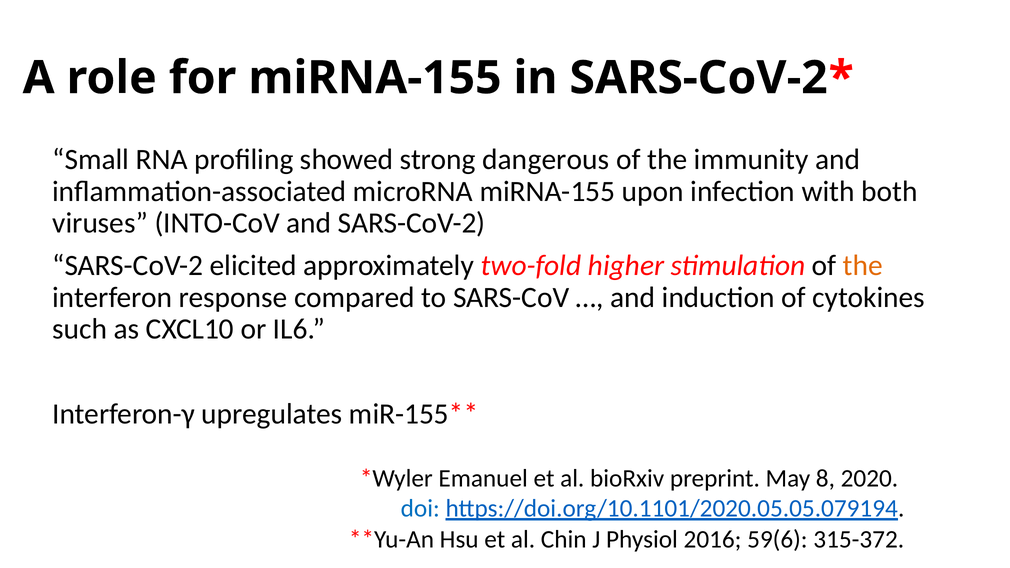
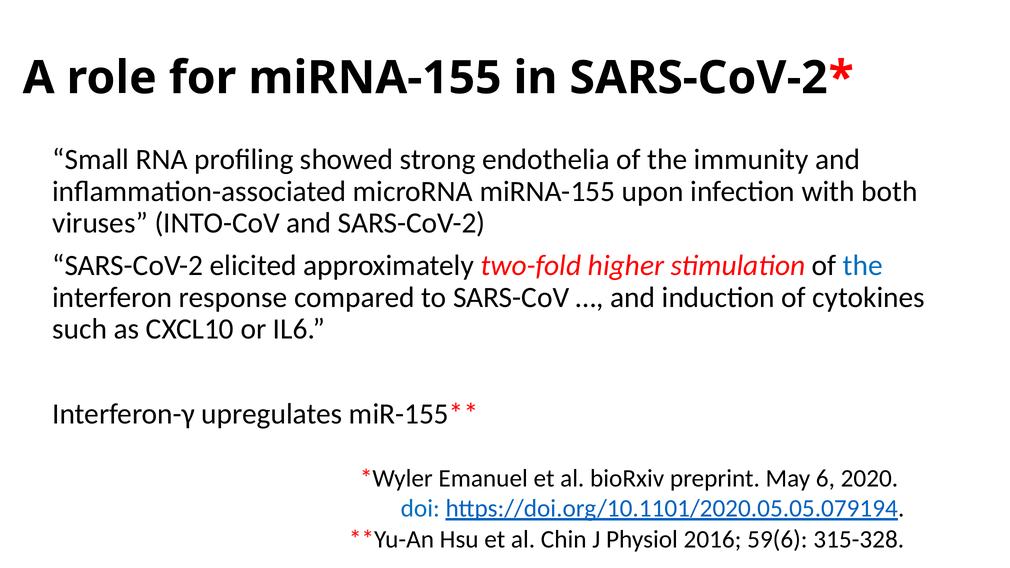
dangerous: dangerous -> endothelia
the at (863, 266) colour: orange -> blue
8: 8 -> 6
315-372: 315-372 -> 315-328
